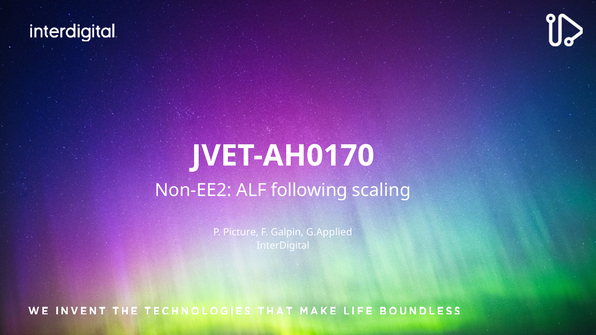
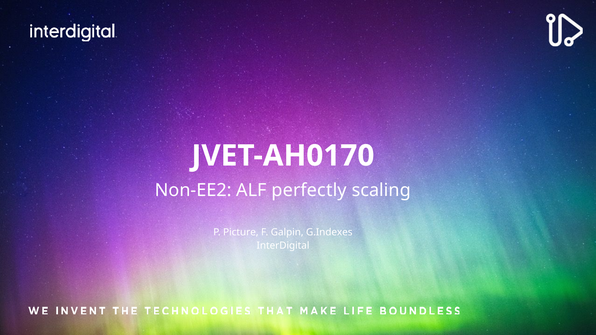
following: following -> perfectly
G.Applied: G.Applied -> G.Indexes
